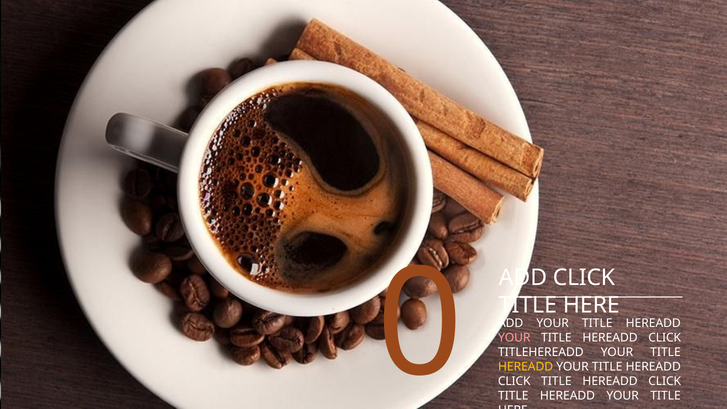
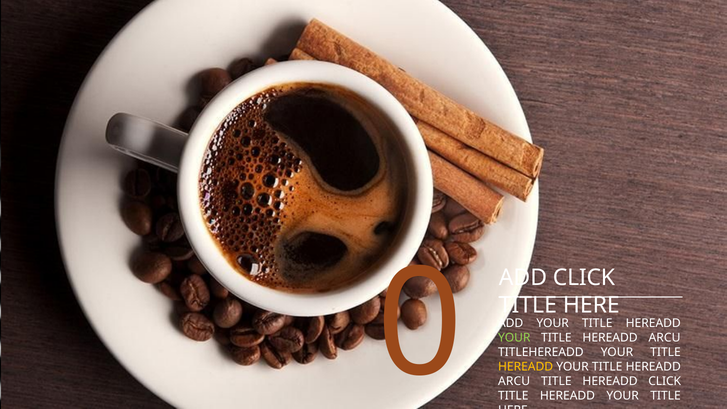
YOUR at (514, 338) colour: pink -> light green
CLICK at (665, 338): CLICK -> ARCU
CLICK at (514, 381): CLICK -> ARCU
